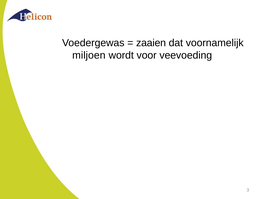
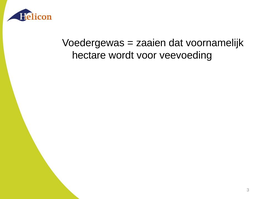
miljoen: miljoen -> hectare
